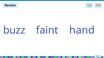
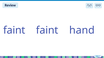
buzz at (14, 31): buzz -> faint
